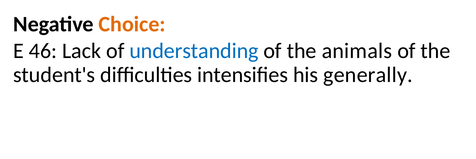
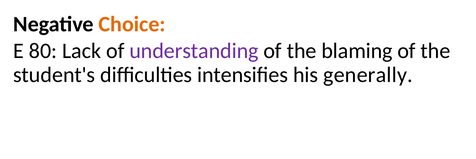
46: 46 -> 80
understanding colour: blue -> purple
animals: animals -> blaming
